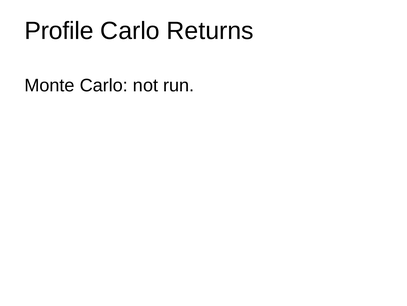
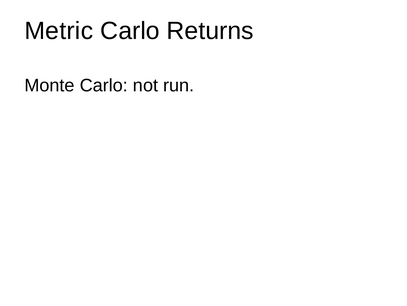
Profile: Profile -> Metric
